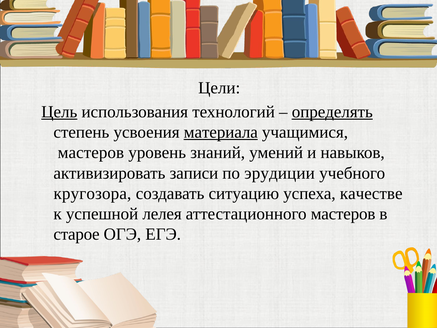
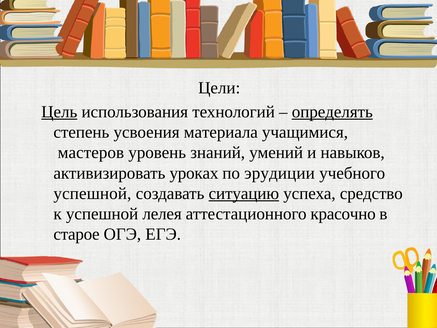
материала underline: present -> none
записи: записи -> уроках
кругозора at (92, 193): кругозора -> успешной
ситуацию underline: none -> present
качестве: качестве -> средство
аттестационного мастеров: мастеров -> красочно
